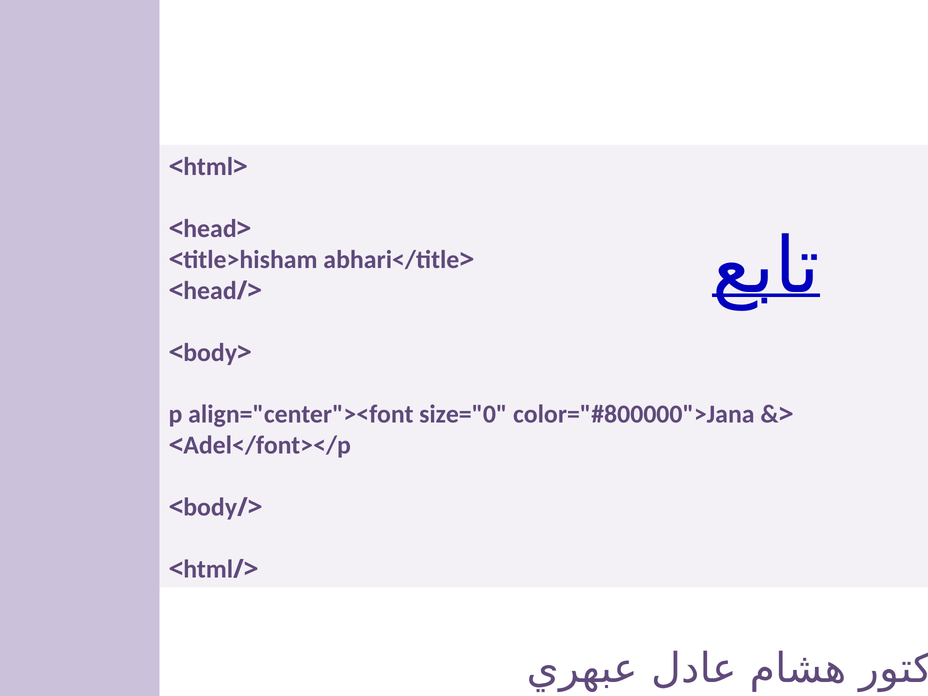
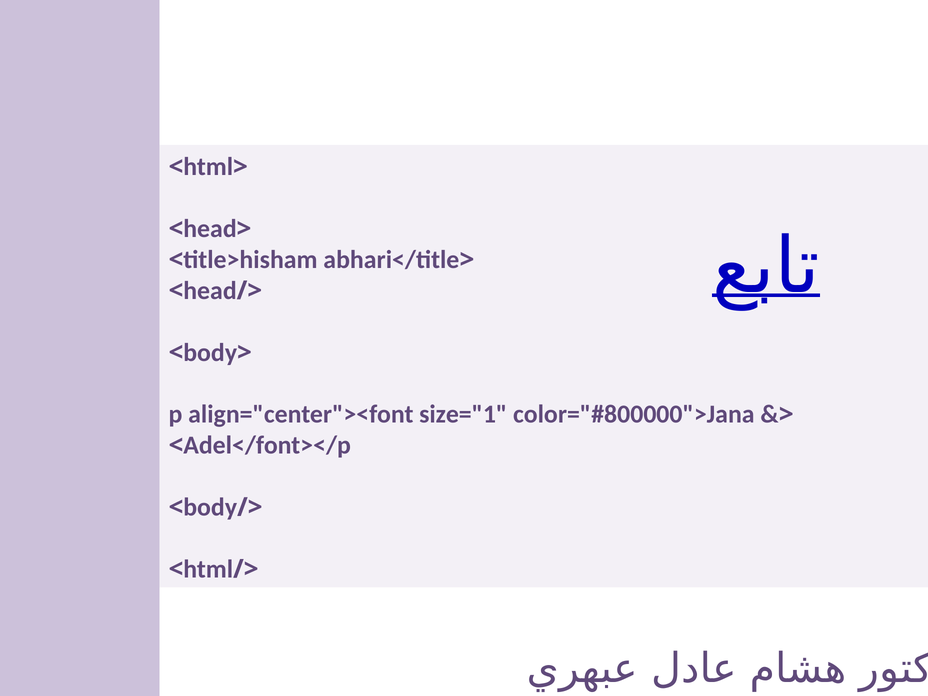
size="0: size="0 -> size="1
